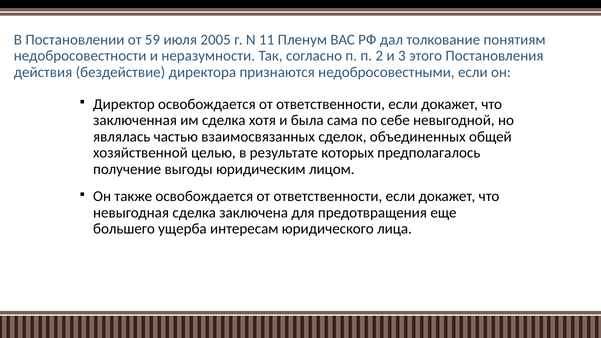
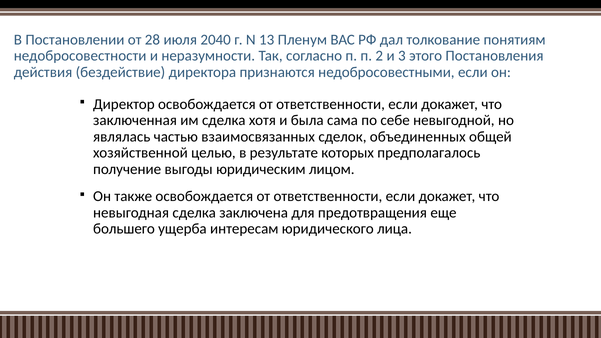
59: 59 -> 28
2005: 2005 -> 2040
11: 11 -> 13
